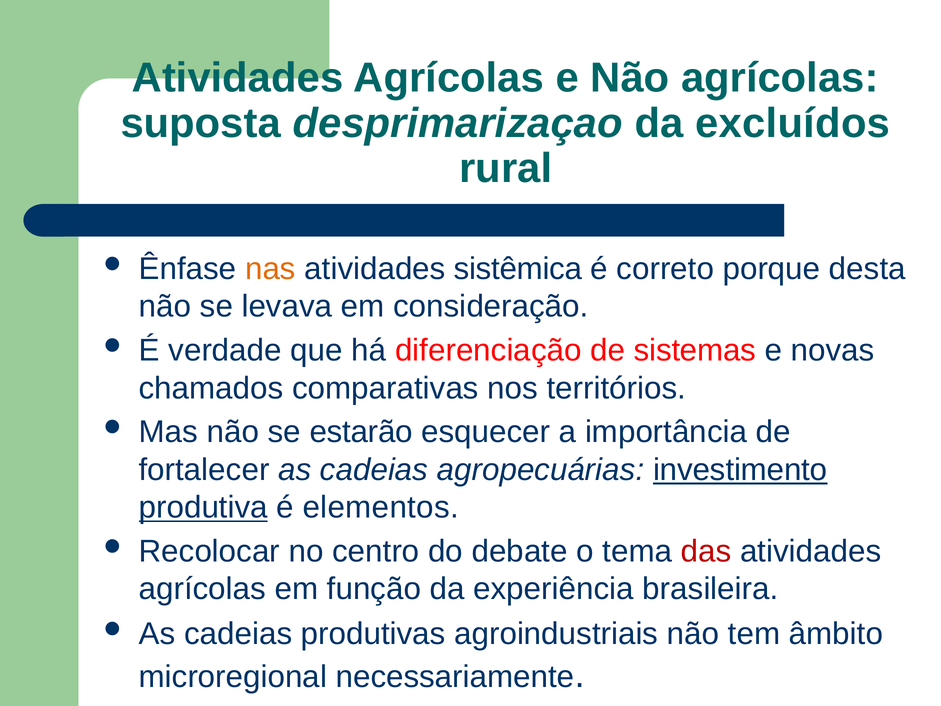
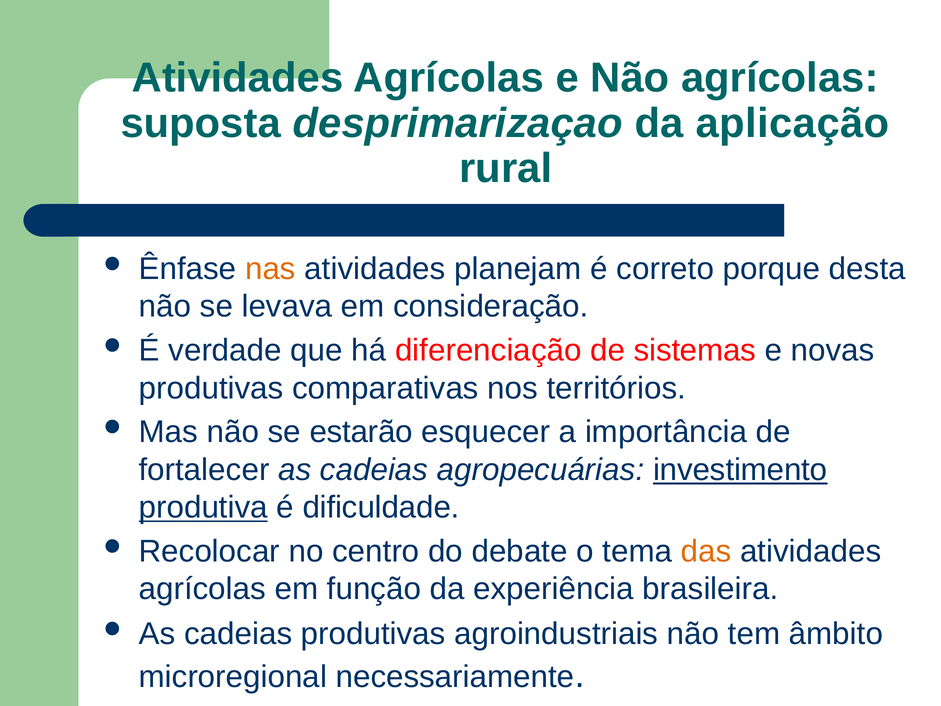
excluídos: excluídos -> aplicação
sistêmica: sistêmica -> planejam
chamados at (211, 388): chamados -> produtivas
elementos: elementos -> dificuldade
das colour: red -> orange
